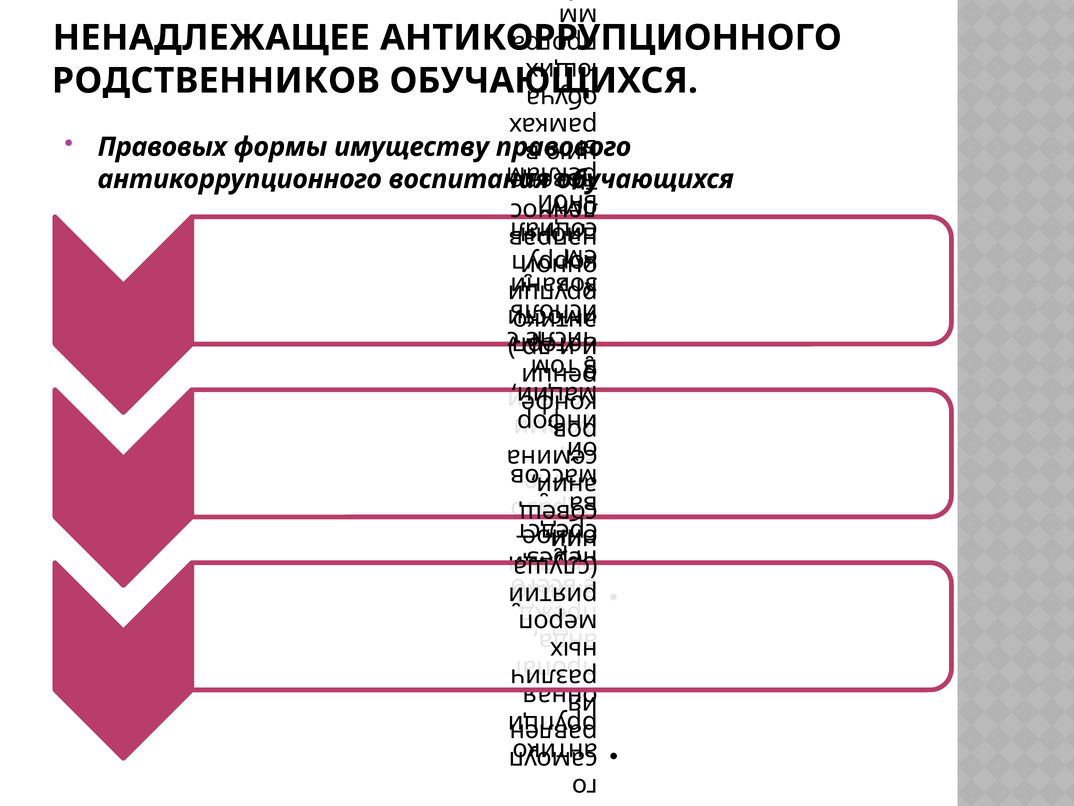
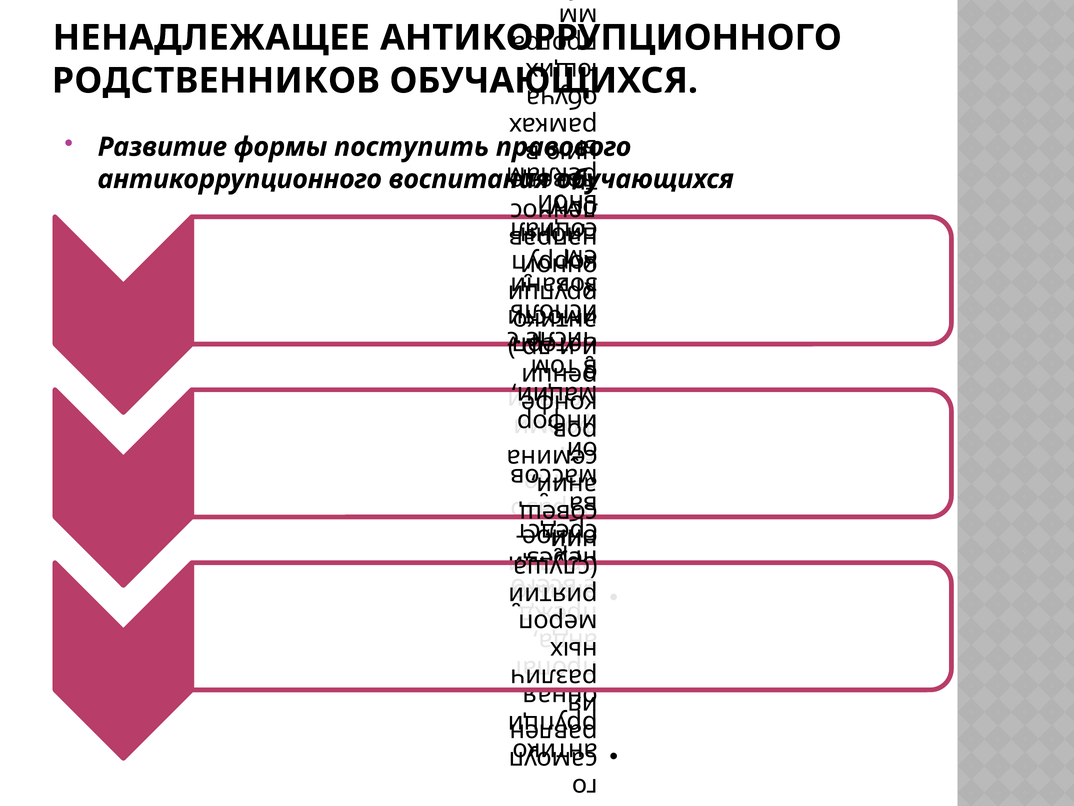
Правовых: Правовых -> Развитие
имуществу: имуществу -> поступить
